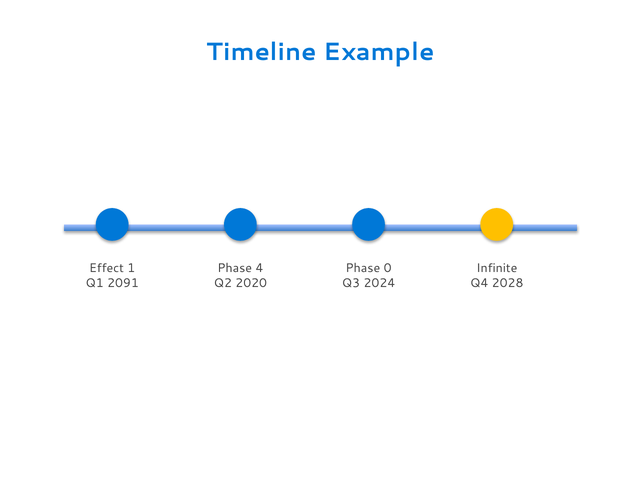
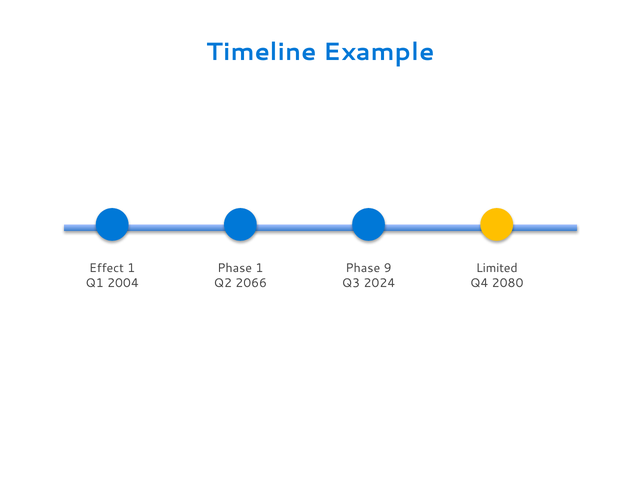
Phase 4: 4 -> 1
0: 0 -> 9
Infinite: Infinite -> Limited
2091: 2091 -> 2004
2020: 2020 -> 2066
2028: 2028 -> 2080
